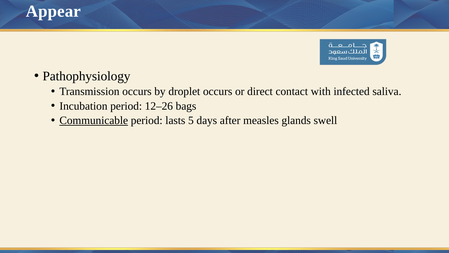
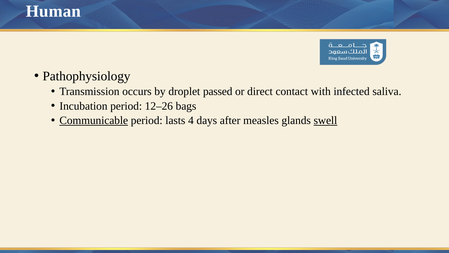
Appear: Appear -> Human
droplet occurs: occurs -> passed
5: 5 -> 4
swell underline: none -> present
